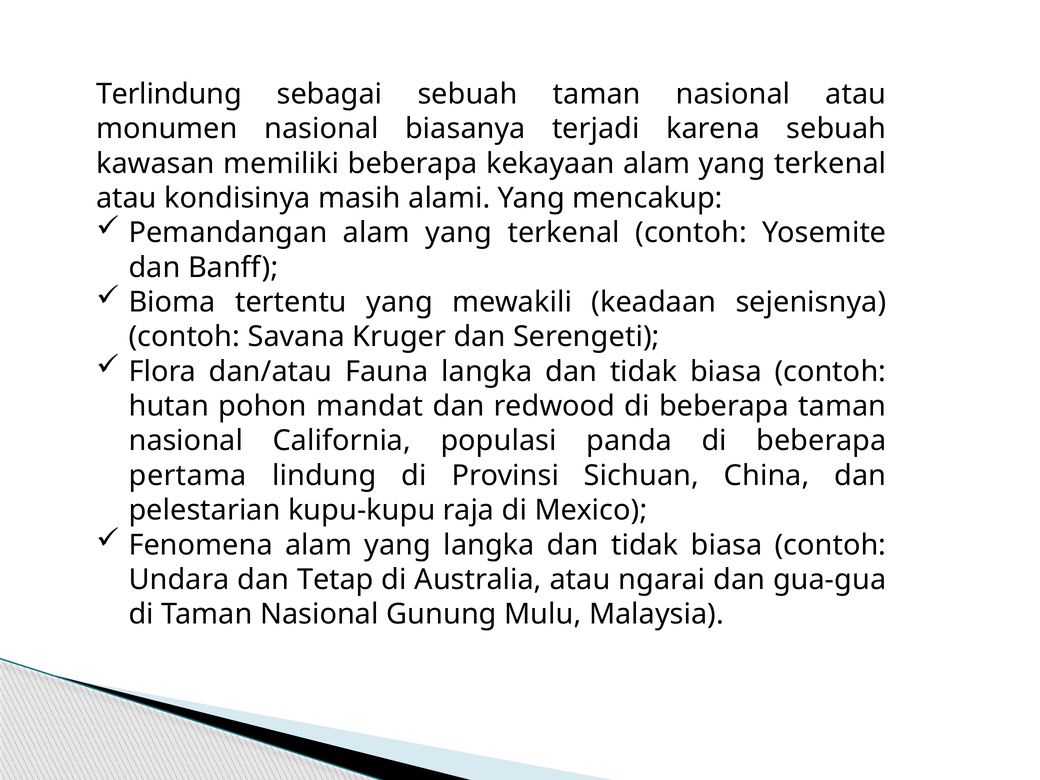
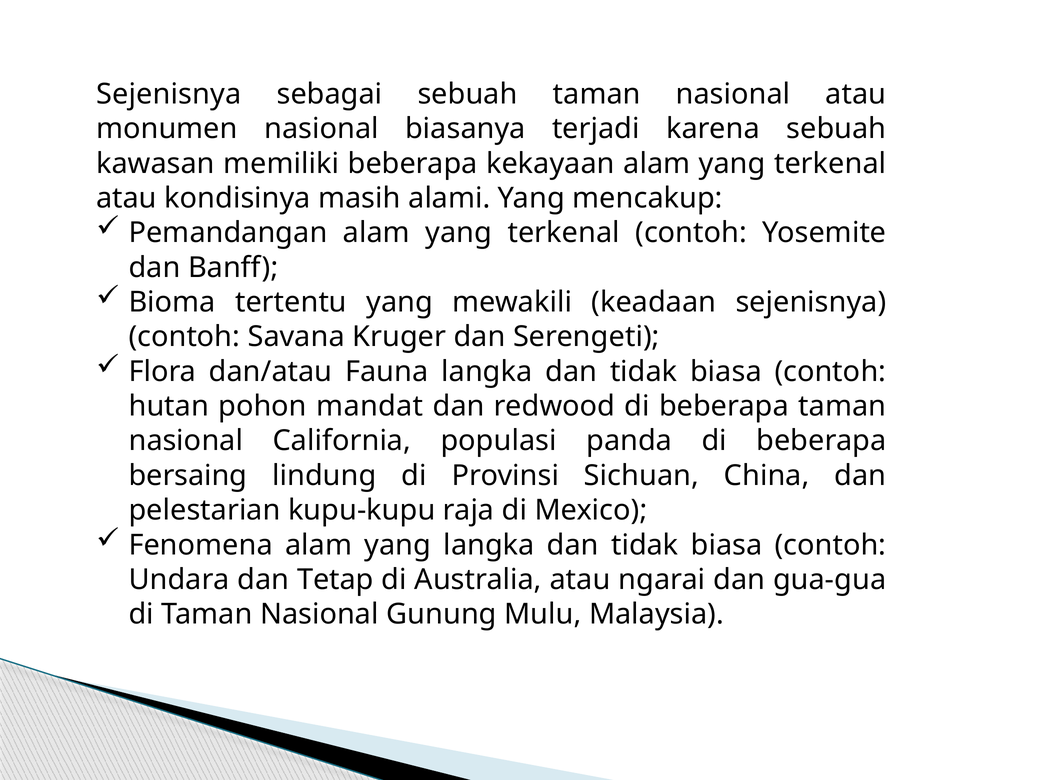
Terlindung at (169, 94): Terlindung -> Sejenisnya
pertama: pertama -> bersaing
